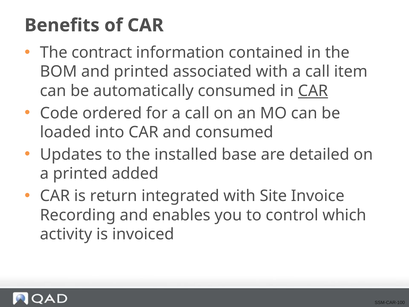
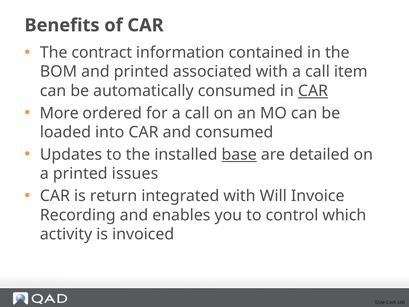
Code: Code -> More
base underline: none -> present
added: added -> issues
Site: Site -> Will
